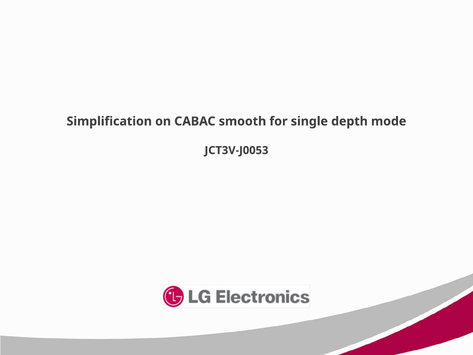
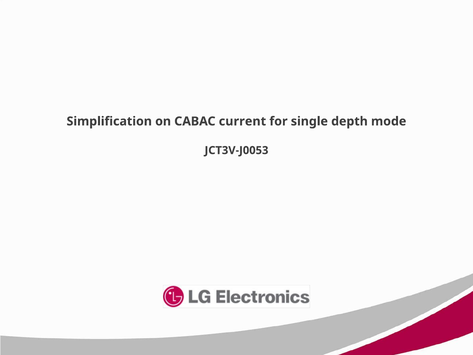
smooth: smooth -> current
